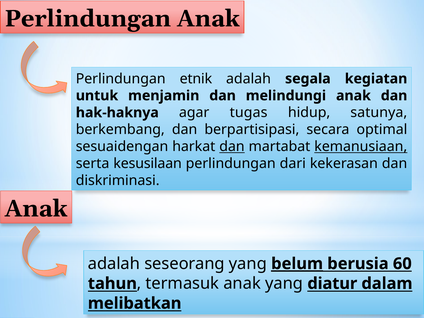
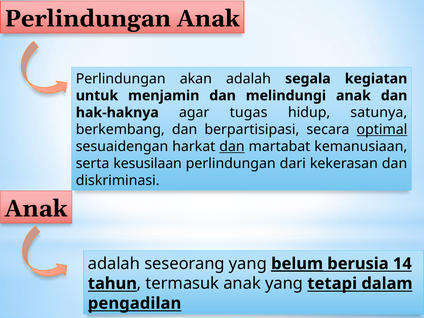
etnik: etnik -> akan
optimal underline: none -> present
kemanusiaan underline: present -> none
60: 60 -> 14
diatur: diatur -> tetapi
melibatkan: melibatkan -> pengadilan
